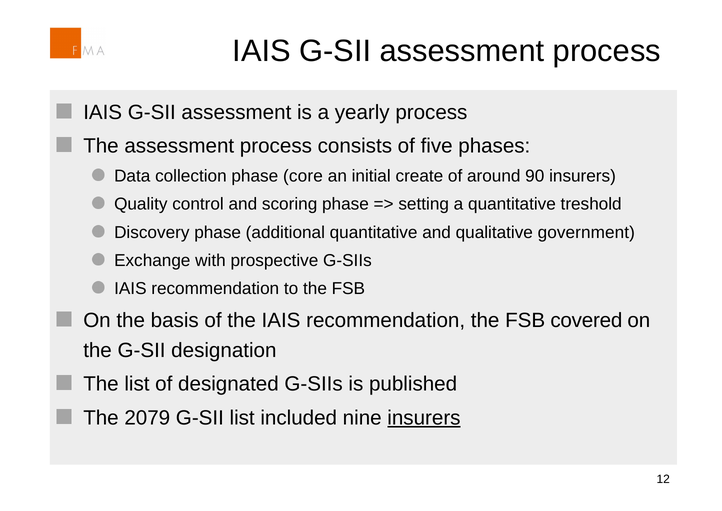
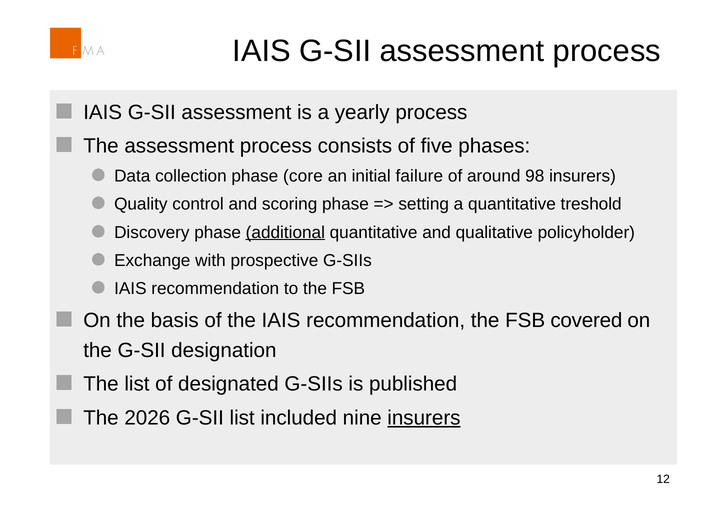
create: create -> failure
90: 90 -> 98
additional underline: none -> present
government: government -> policyholder
2079: 2079 -> 2026
